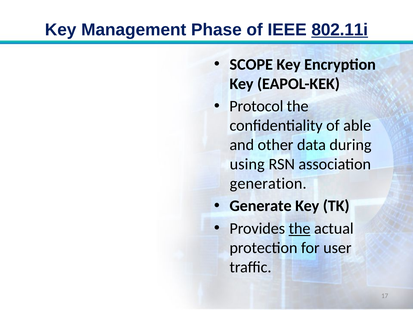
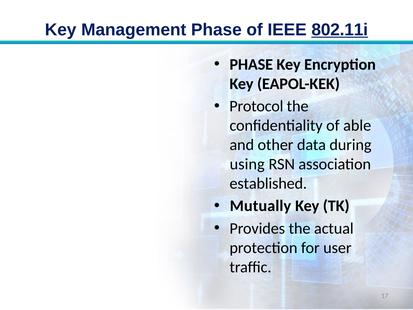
SCOPE at (251, 64): SCOPE -> PHASE
generation: generation -> established
Generate: Generate -> Mutually
the at (300, 228) underline: present -> none
